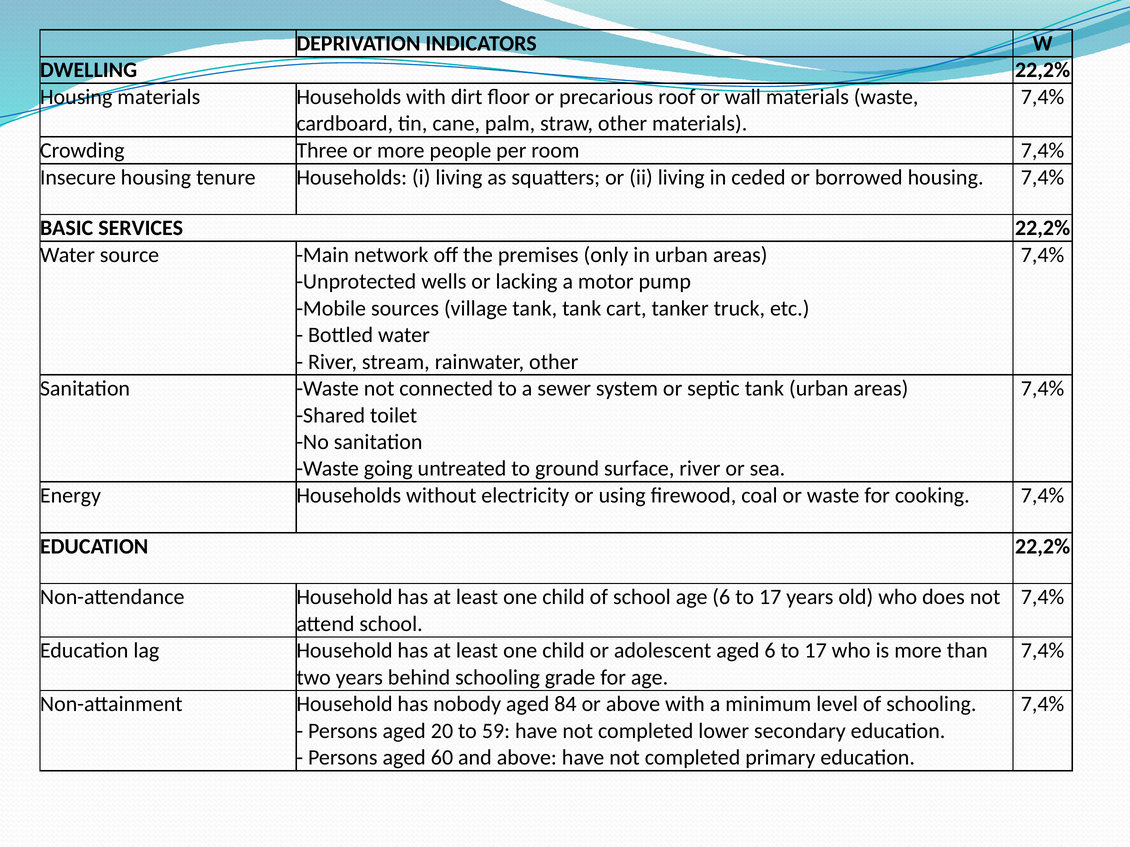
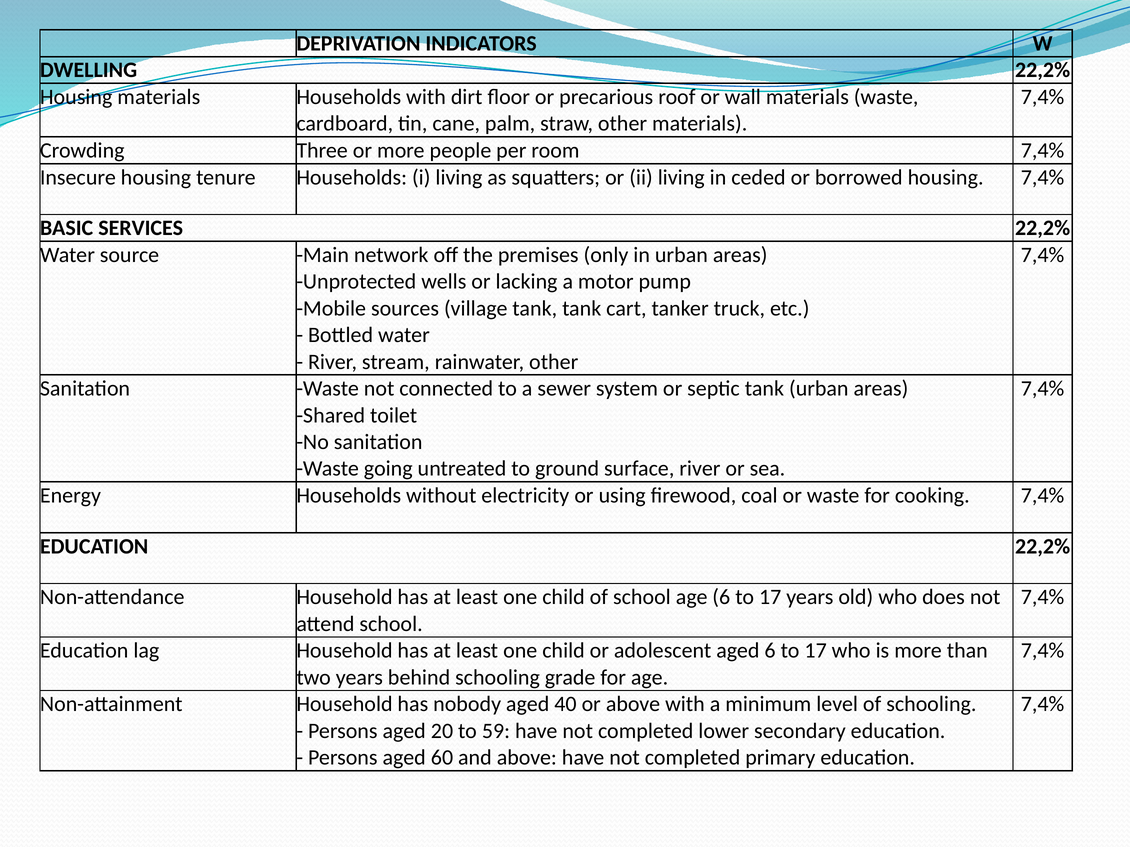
84: 84 -> 40
